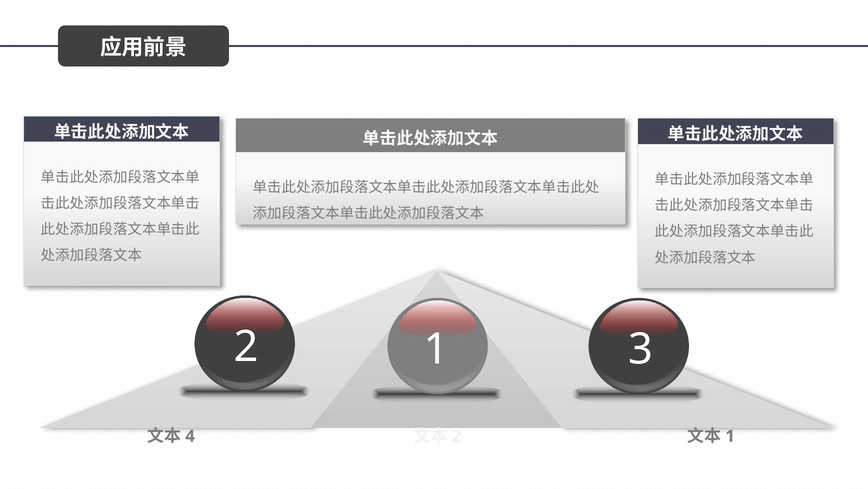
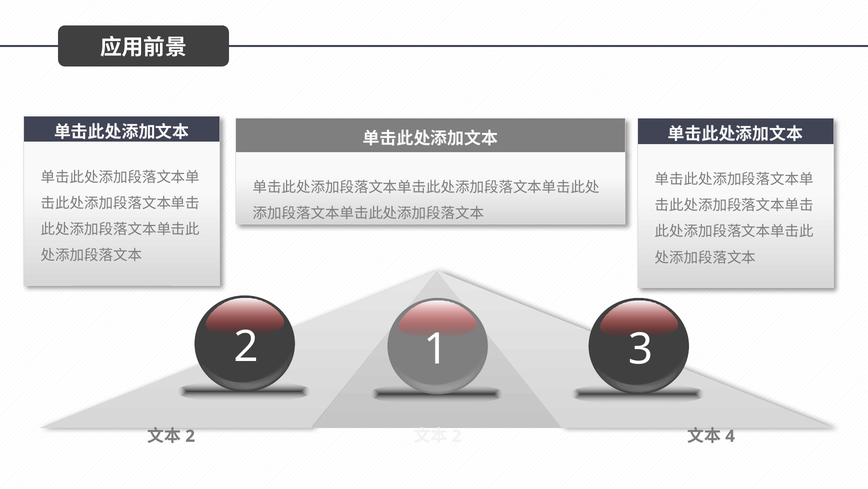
4 at (190, 436): 4 -> 2
1 at (730, 436): 1 -> 4
